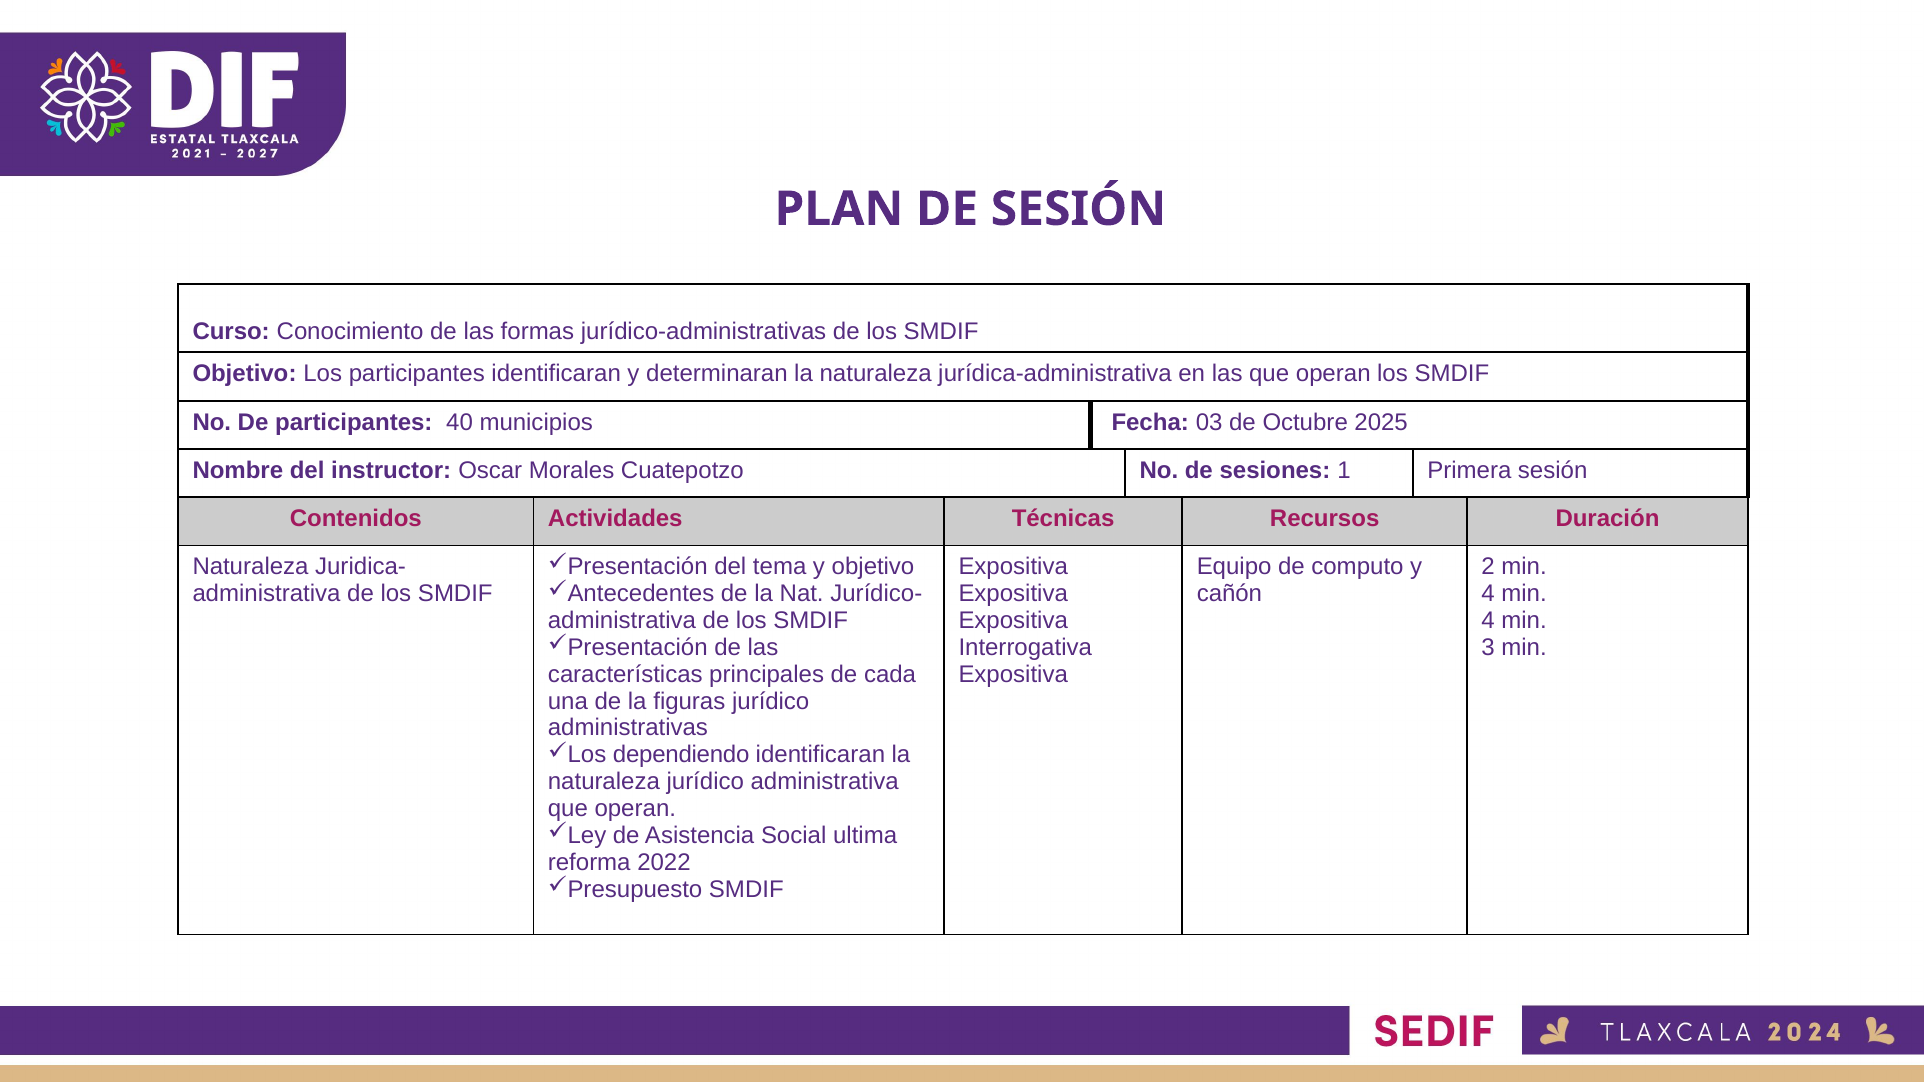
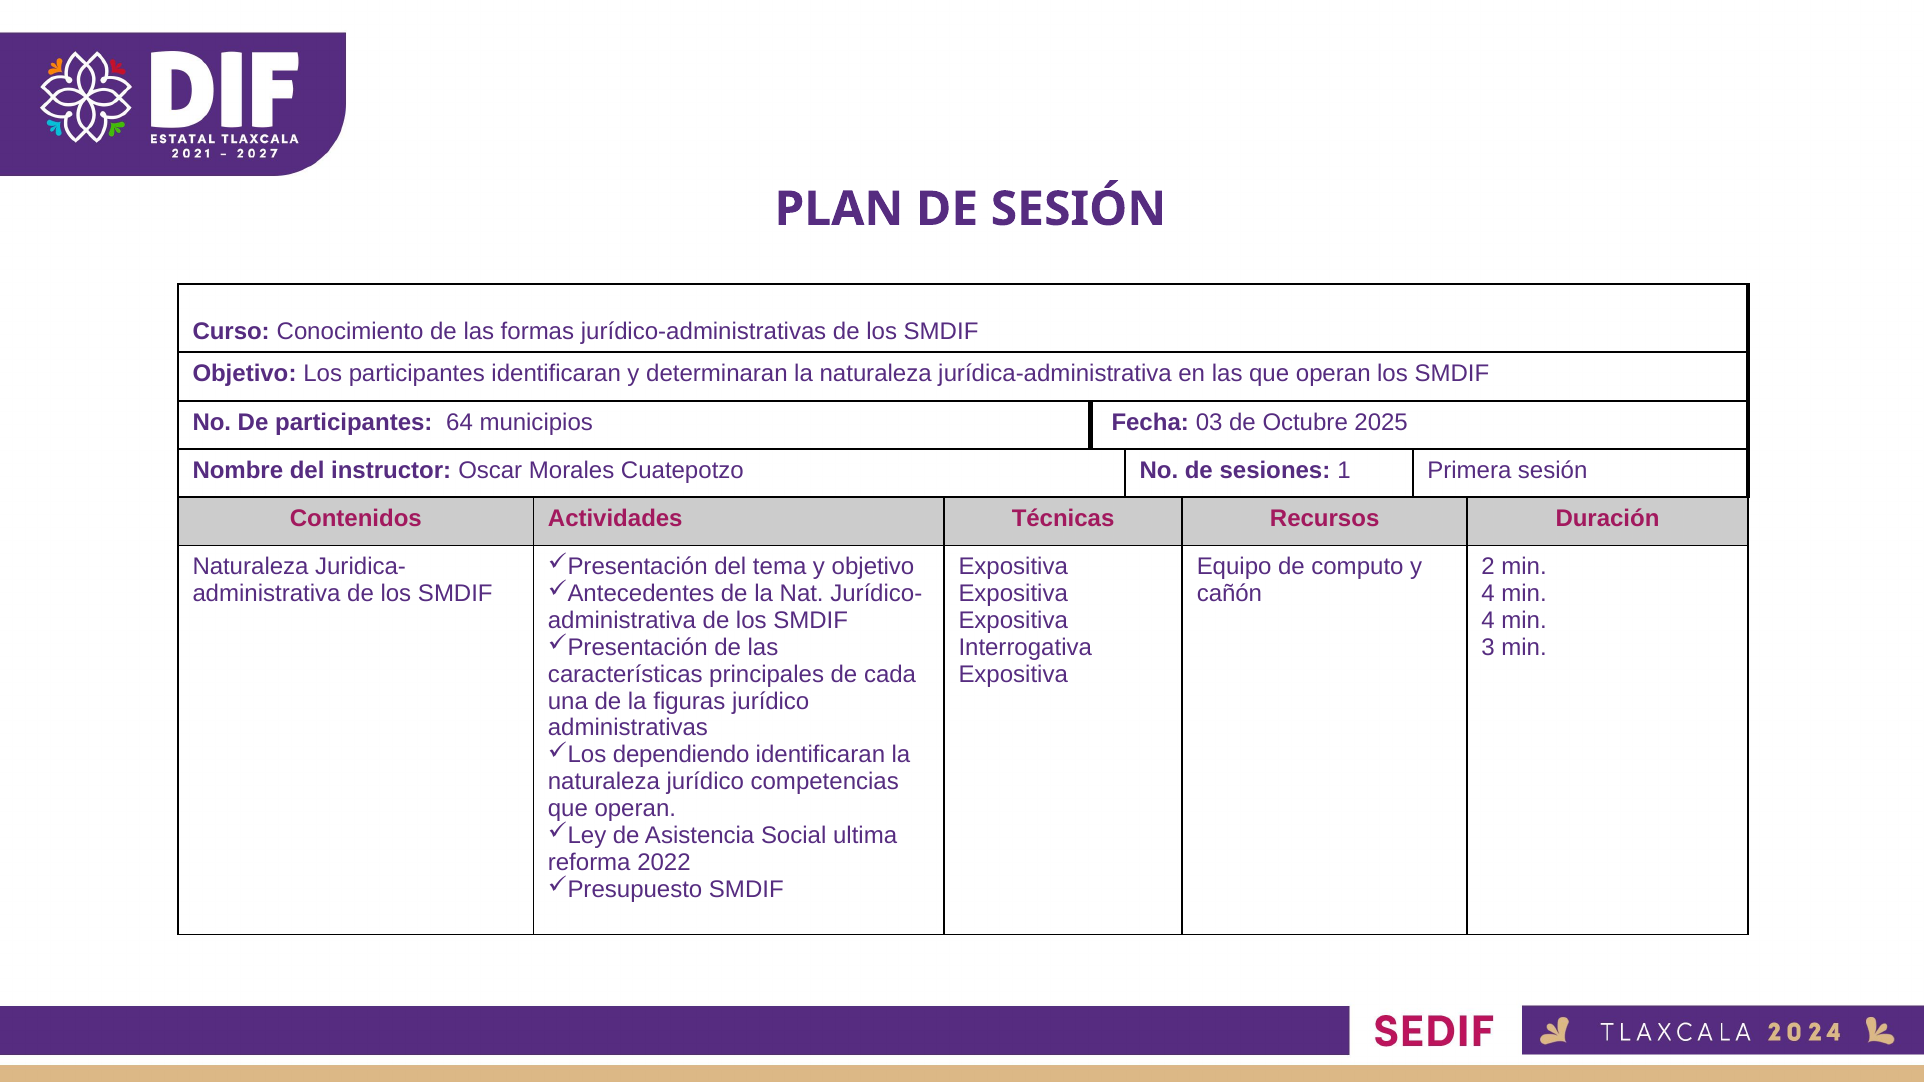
40: 40 -> 64
jurídico administrativa: administrativa -> competencias
